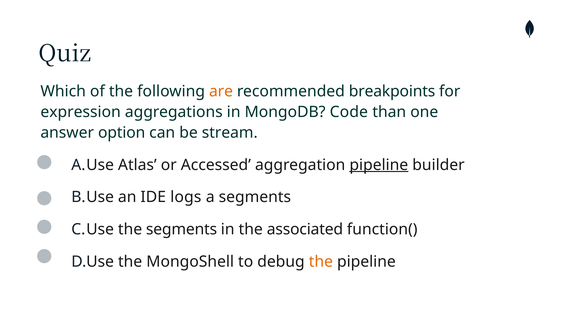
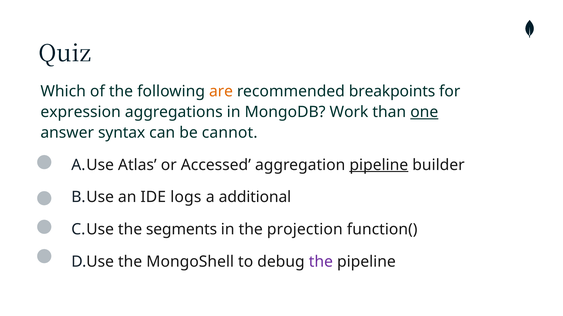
Code: Code -> Work
one underline: none -> present
option: option -> syntax
stream: stream -> cannot
a segments: segments -> additional
associated: associated -> projection
the at (321, 262) colour: orange -> purple
